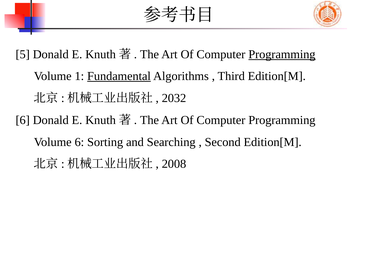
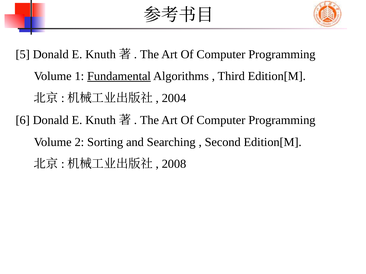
Programming at (282, 54) underline: present -> none
2032: 2032 -> 2004
Volume 6: 6 -> 2
